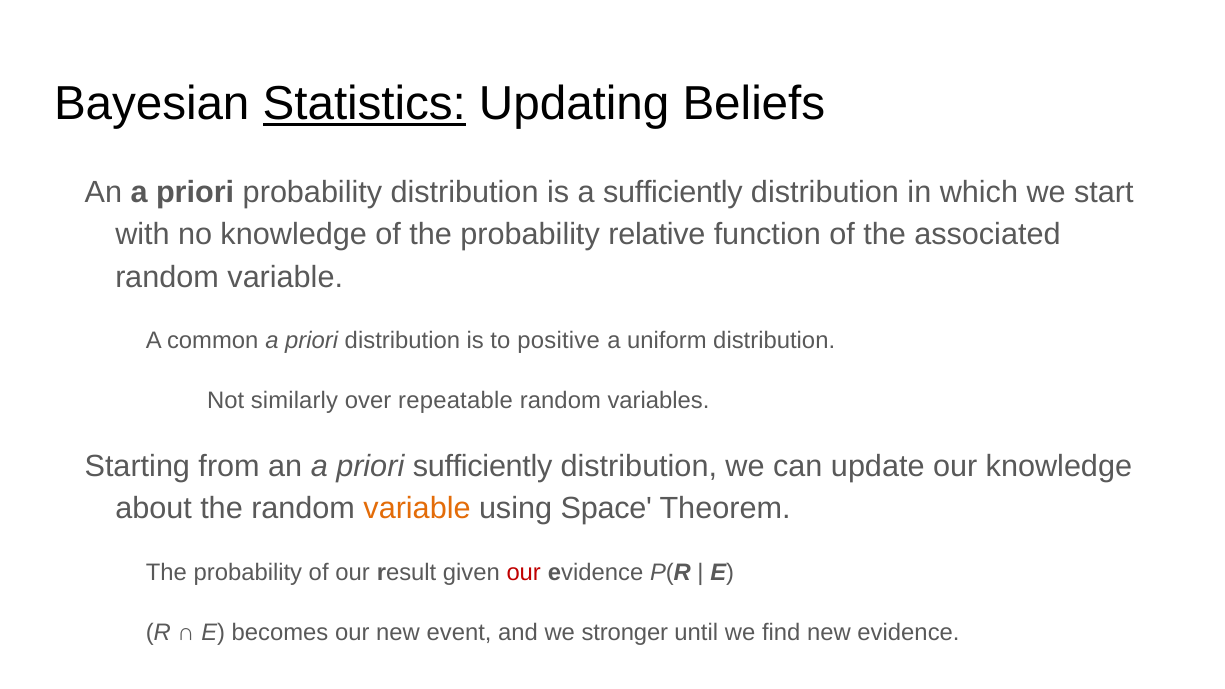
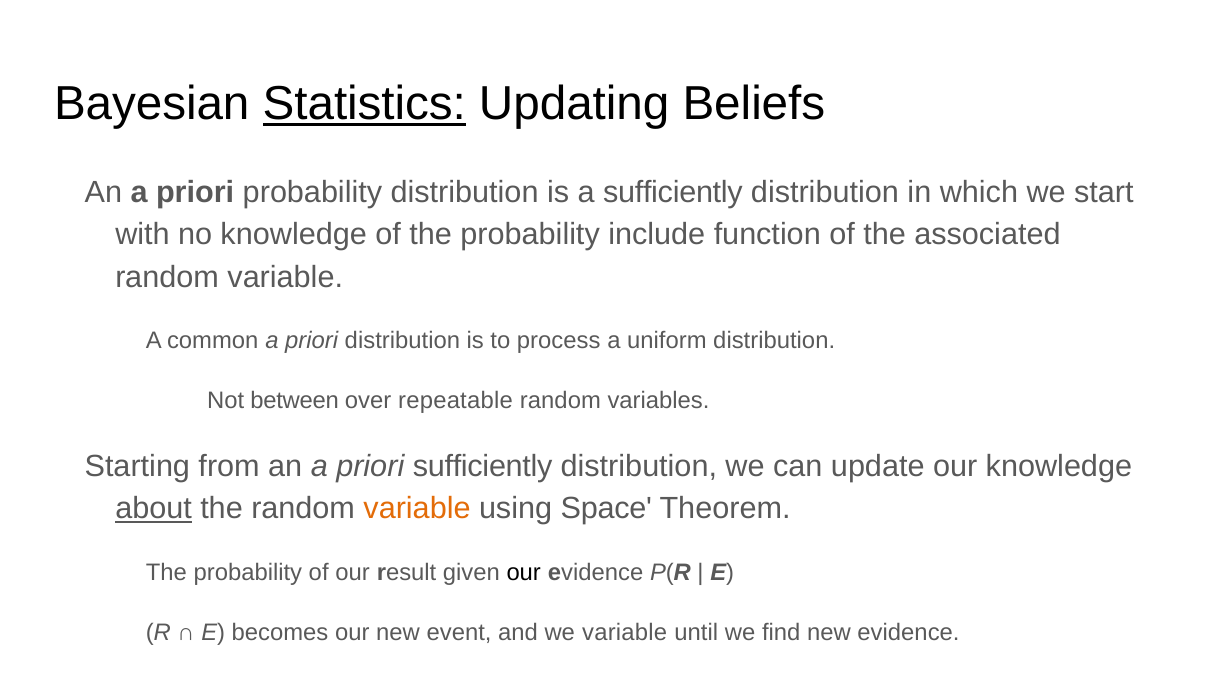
relative: relative -> include
positive: positive -> process
similarly: similarly -> between
about underline: none -> present
our at (524, 573) colour: red -> black
we stronger: stronger -> variable
